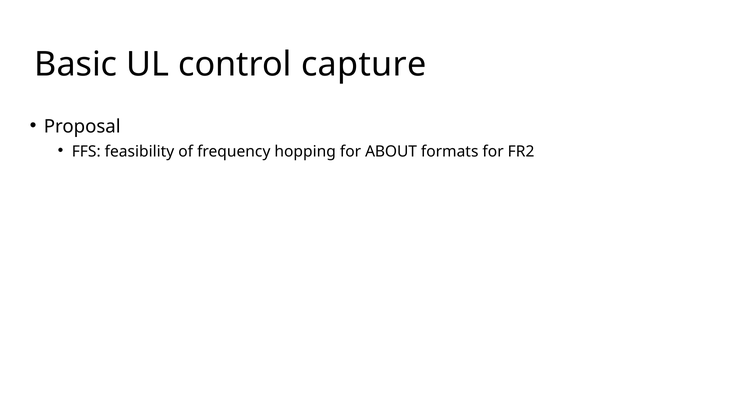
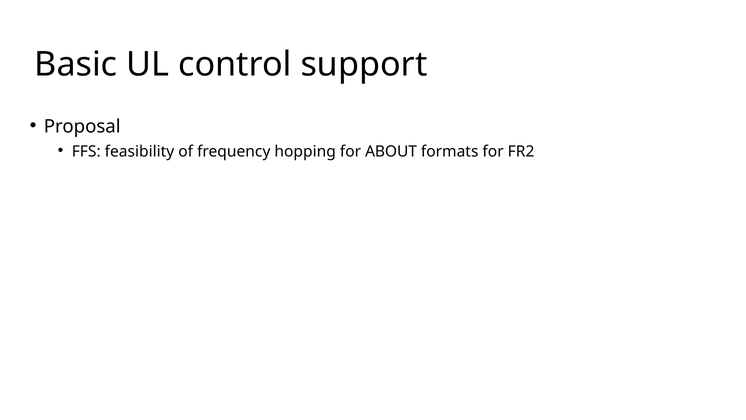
capture: capture -> support
